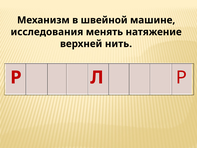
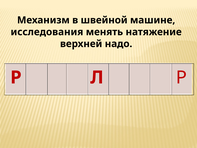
нить: нить -> надо
